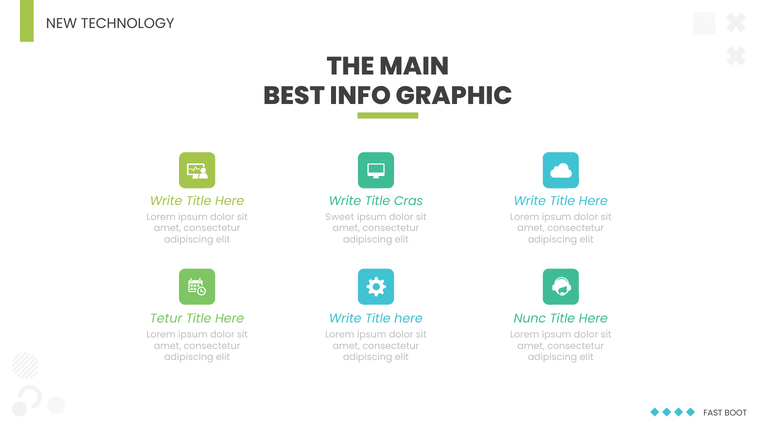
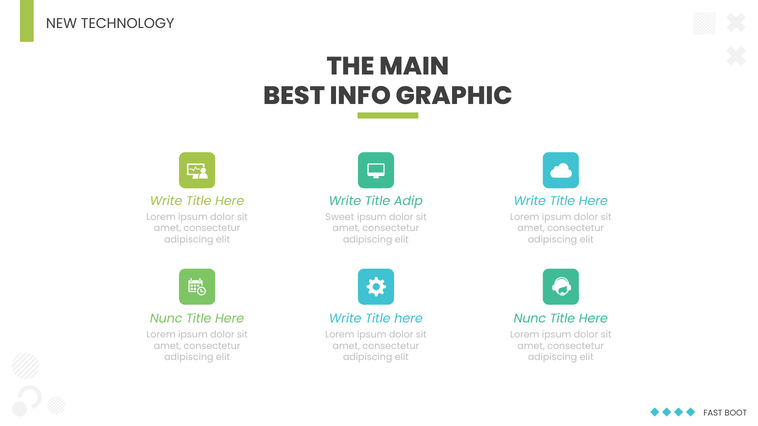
Cras: Cras -> Adip
Tetur at (166, 319): Tetur -> Nunc
